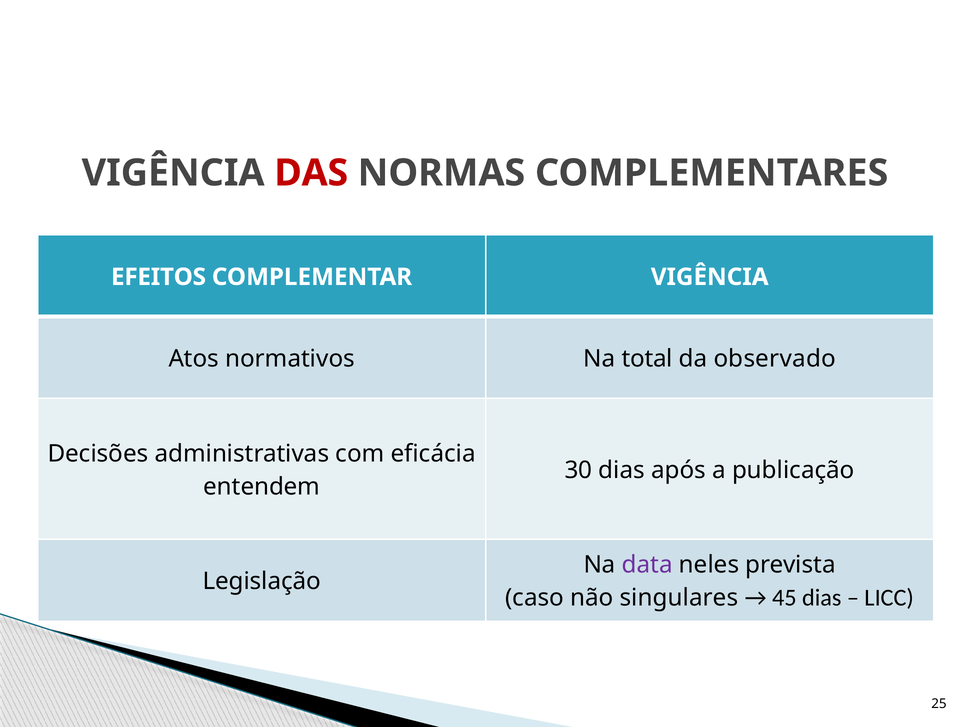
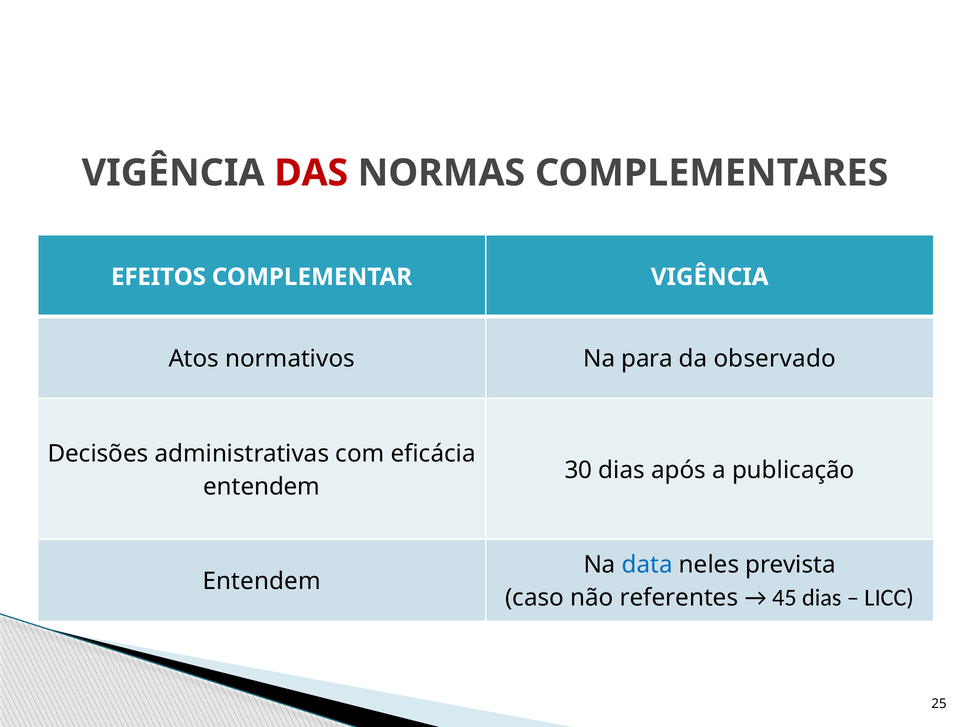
total: total -> para
data colour: purple -> blue
Legislação at (262, 582): Legislação -> Entendem
singulares: singulares -> referentes
